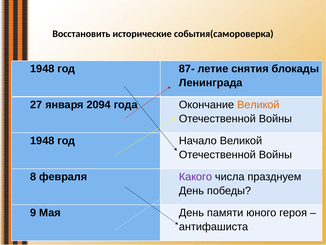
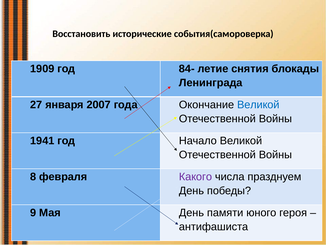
1948 at (42, 69): 1948 -> 1909
87-: 87- -> 84-
2094: 2094 -> 2007
Великой at (258, 105) colour: orange -> blue
1948 at (42, 141): 1948 -> 1941
